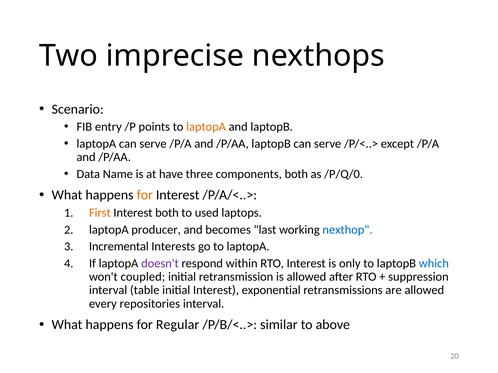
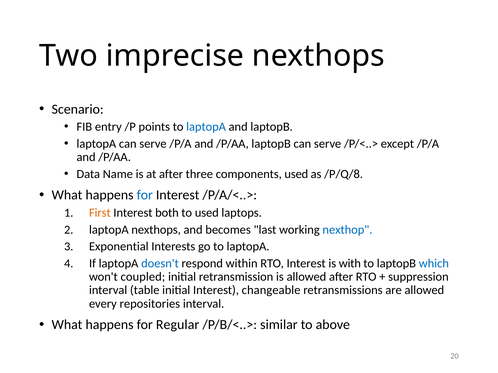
laptopA at (206, 127) colour: orange -> blue
at have: have -> after
components both: both -> used
/P/Q/0: /P/Q/0 -> /P/Q/8
for at (145, 195) colour: orange -> blue
laptopA producer: producer -> nexthops
Incremental: Incremental -> Exponential
doesn't colour: purple -> blue
only: only -> with
exponential: exponential -> changeable
